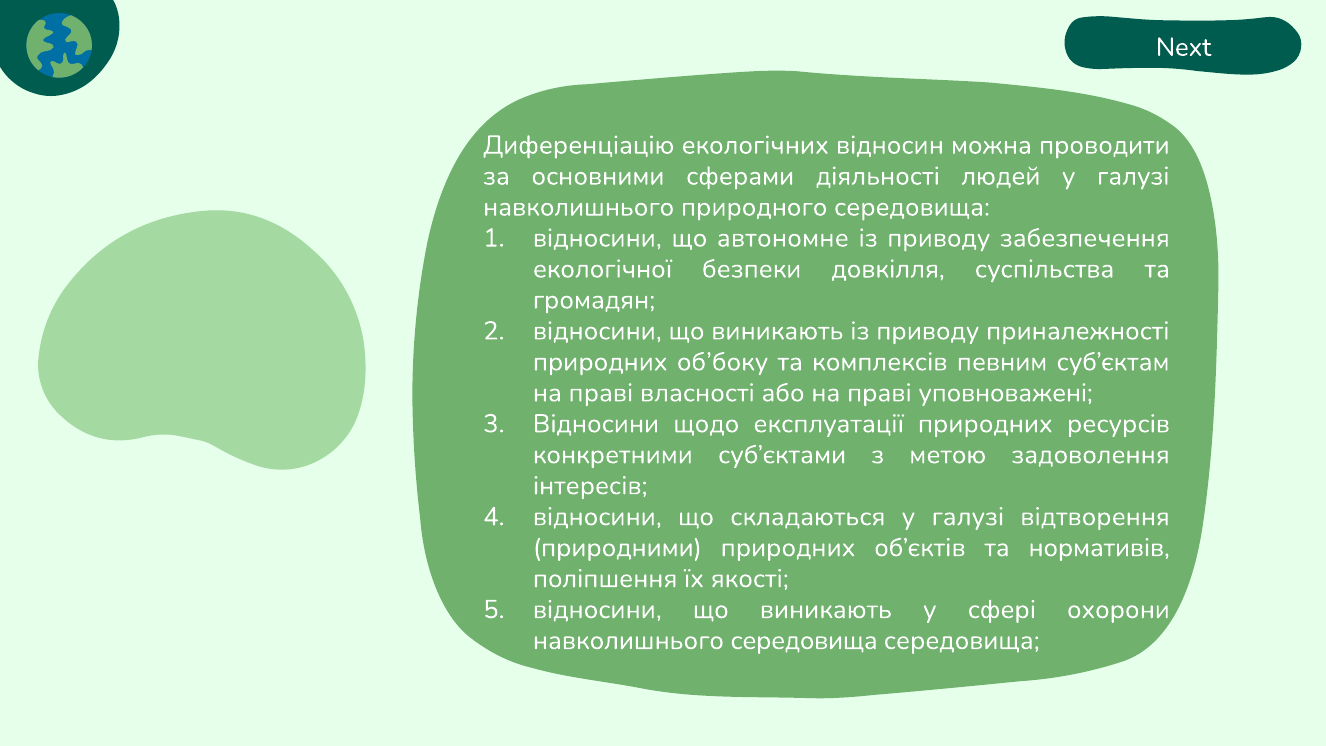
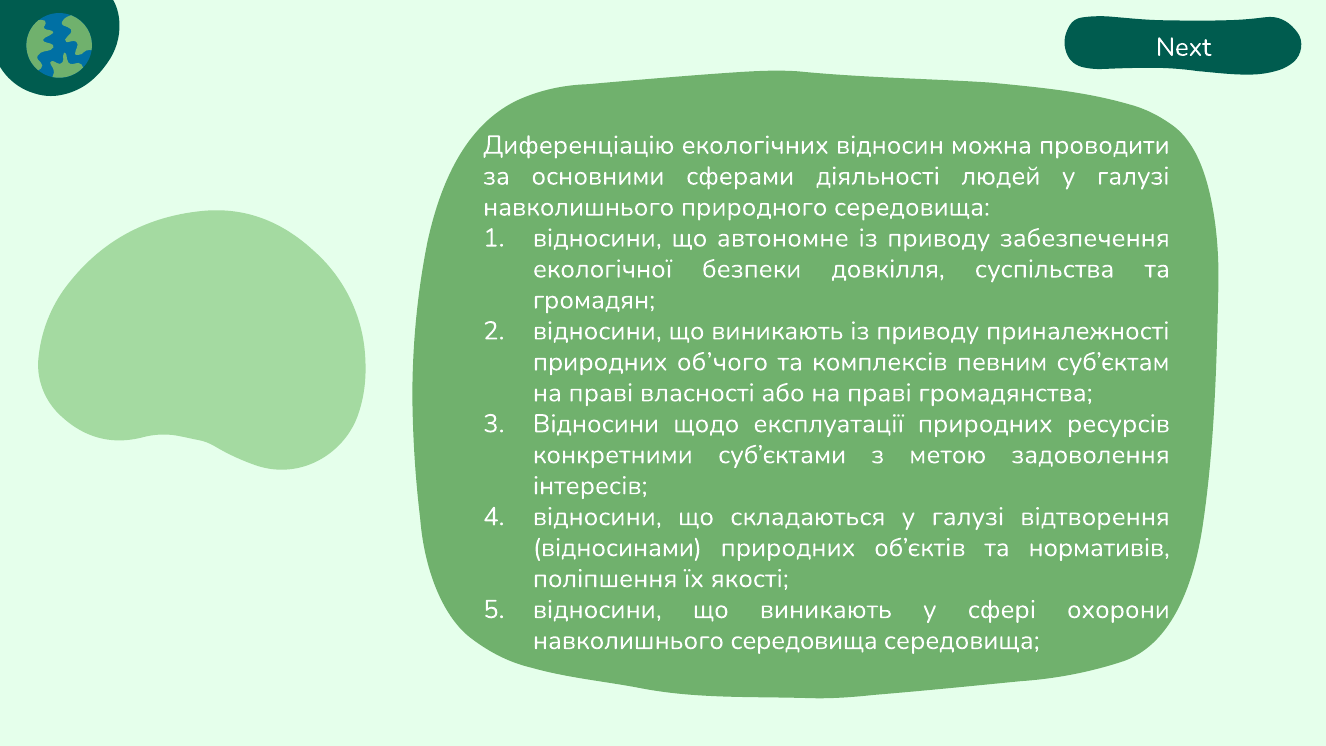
об’боку: об’боку -> об’чого
уповноважені: уповноважені -> громадянства
природними: природними -> відносинами
